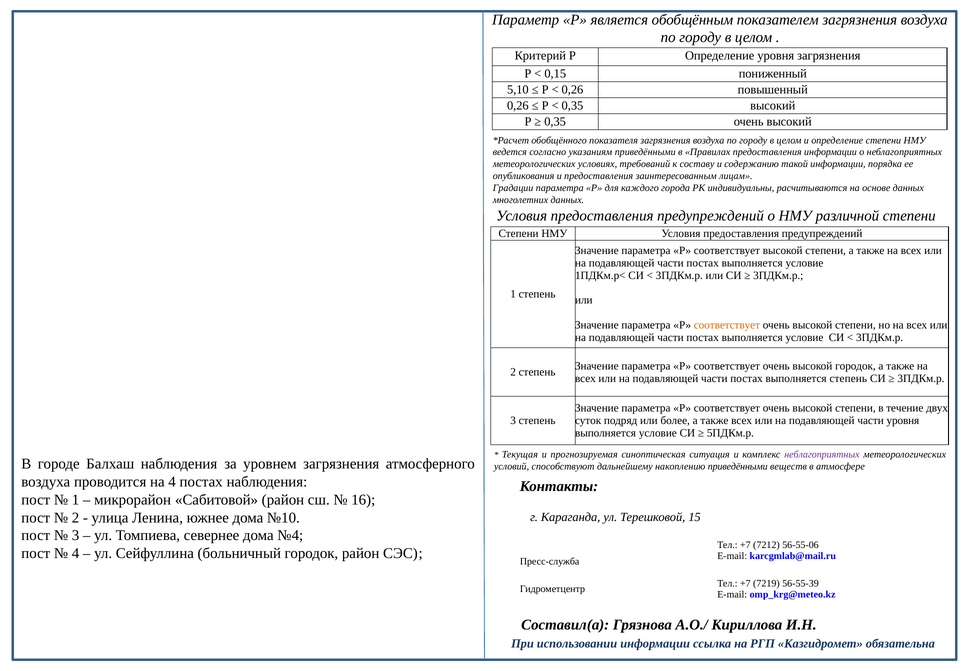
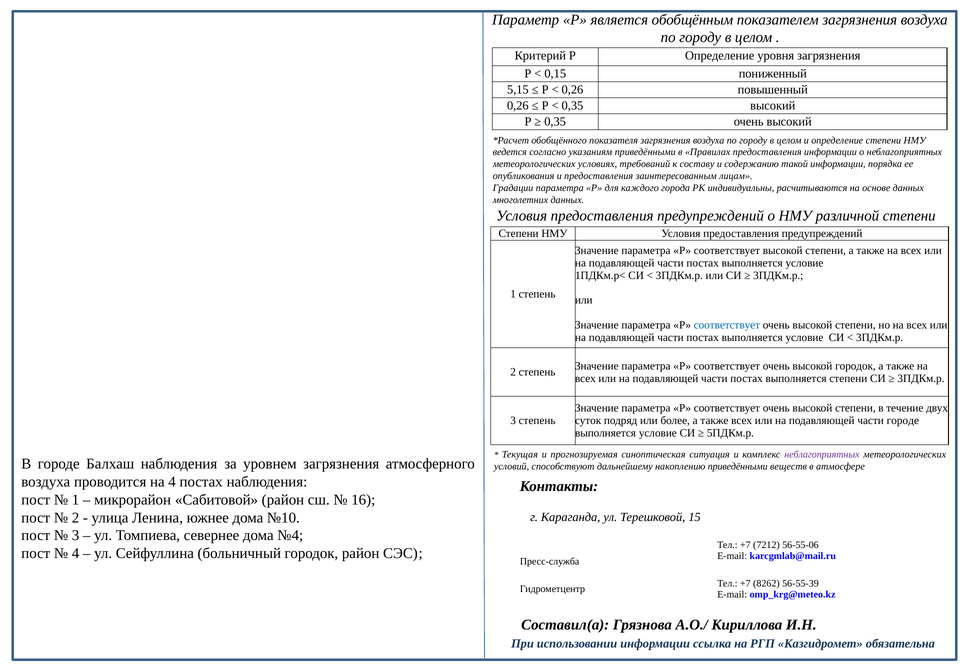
5,10: 5,10 -> 5,15
соответствует at (727, 325) colour: orange -> blue
выполняется степень: степень -> степени
части уровня: уровня -> городе
7219: 7219 -> 8262
